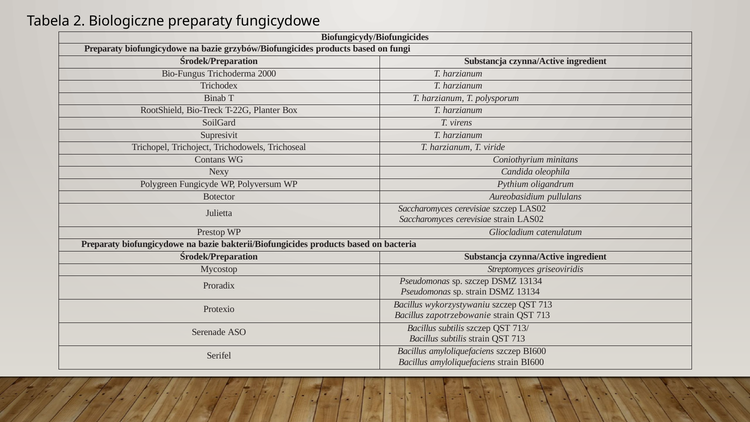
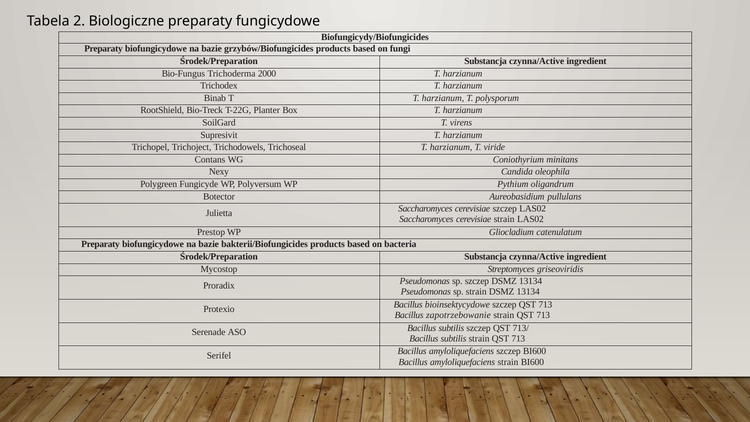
wykorzystywaniu: wykorzystywaniu -> bioinsektycydowe
